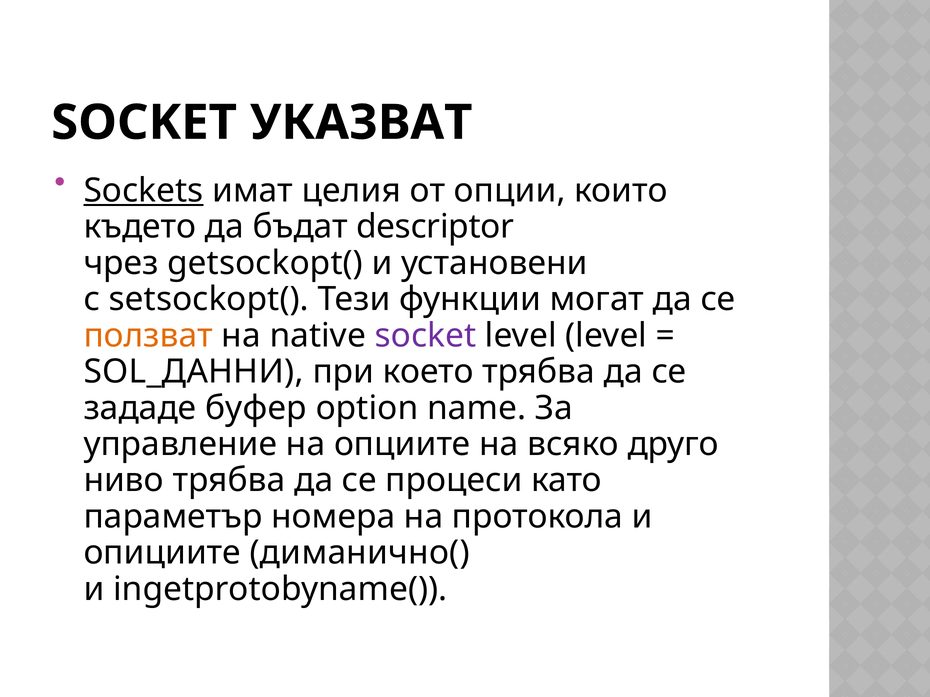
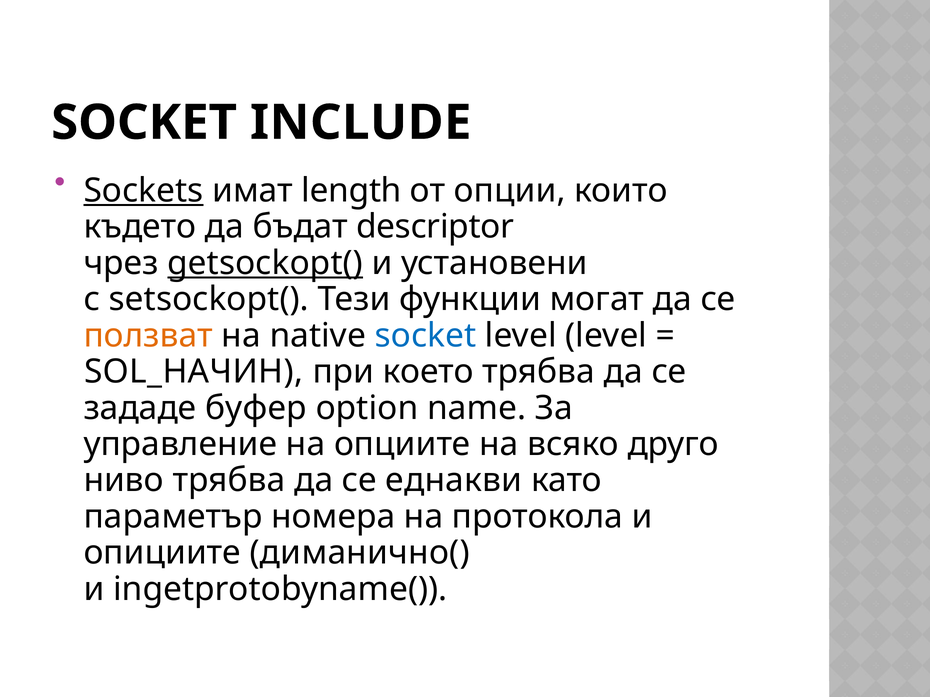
УКАЗВАТ: УКАЗВАТ -> INCLUDE
целия: целия -> length
getsockopt( underline: none -> present
socket at (426, 336) colour: purple -> blue
SOL_ДАННИ: SOL_ДАННИ -> SOL_НАЧИН
процеси: процеси -> еднакви
